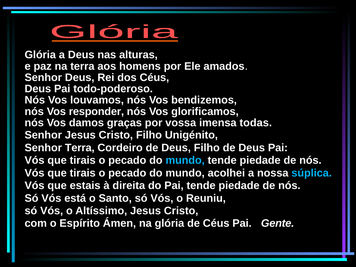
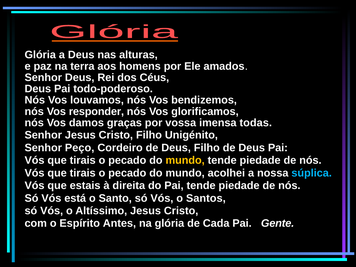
Senhor Terra: Terra -> Peço
mundo at (185, 160) colour: light blue -> yellow
Reuniu: Reuniu -> Santos
Ámen: Ámen -> Antes
de Céus: Céus -> Cada
